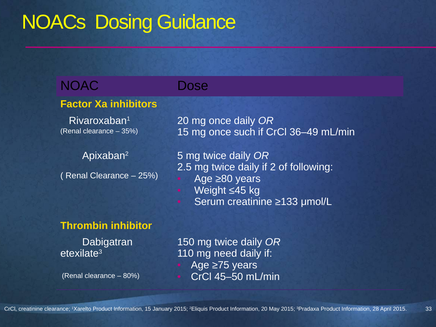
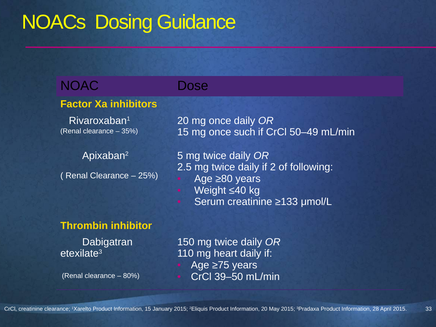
36–49: 36–49 -> 50–49
≤45: ≤45 -> ≤40
need: need -> heart
45–50: 45–50 -> 39–50
